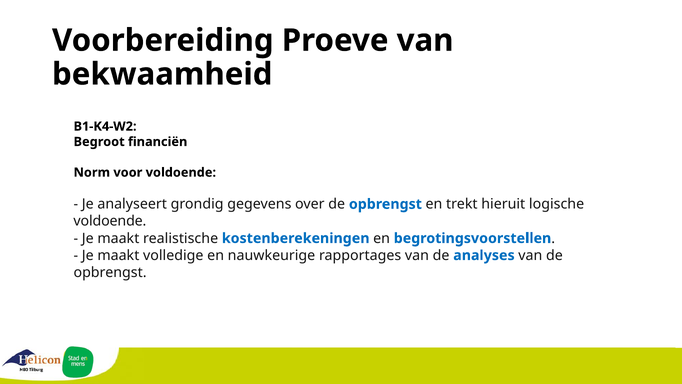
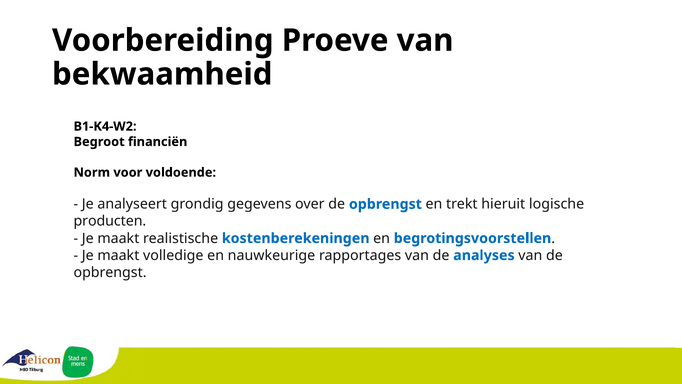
voldoende at (110, 221): voldoende -> producten
